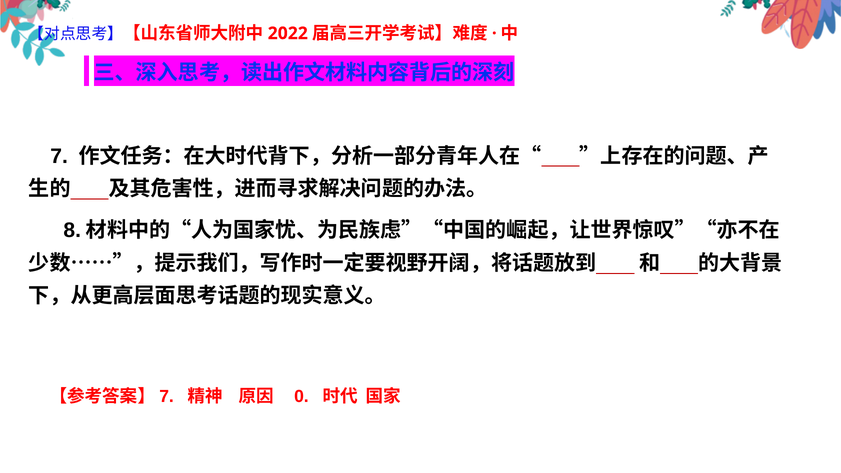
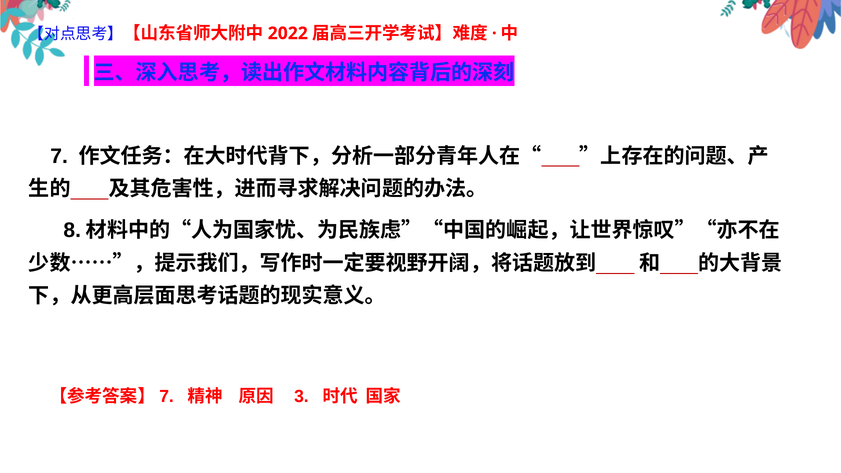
0: 0 -> 3
